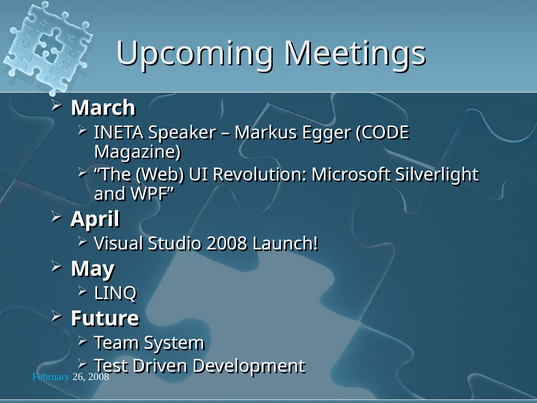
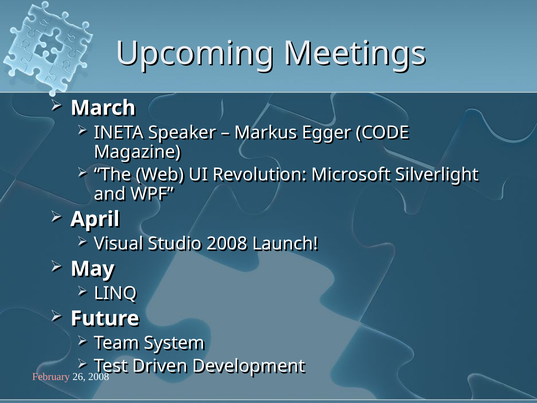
February colour: light blue -> pink
